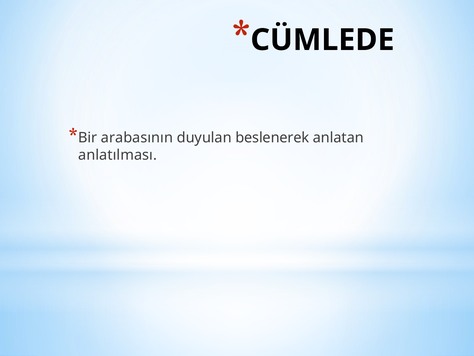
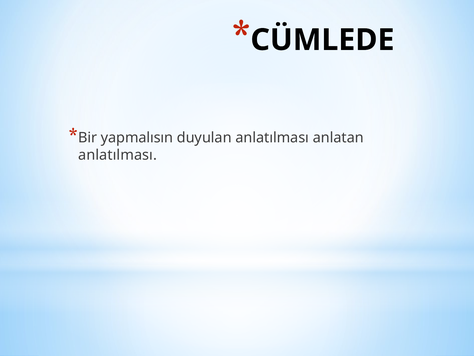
arabasının: arabasının -> yapmalısın
duyulan beslenerek: beslenerek -> anlatılması
